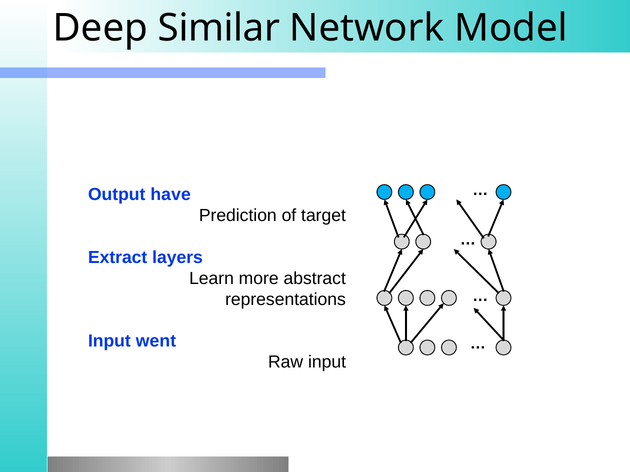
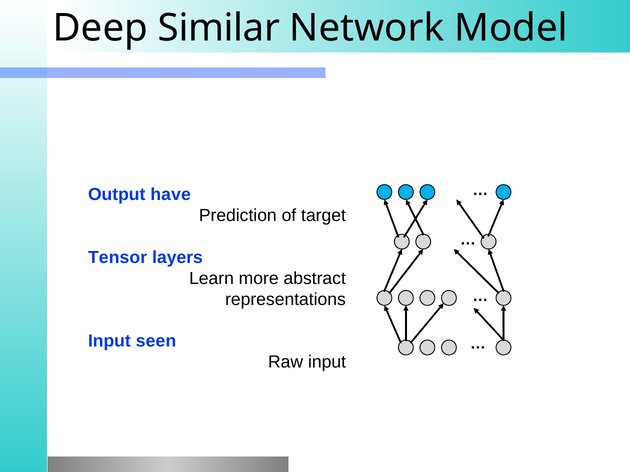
Extract: Extract -> Tensor
went: went -> seen
